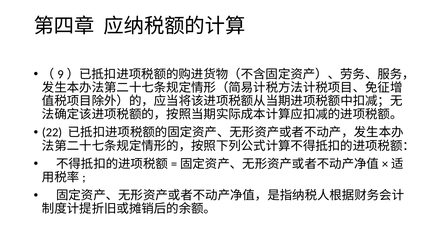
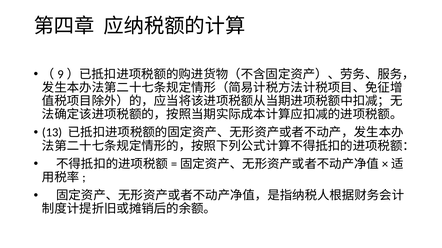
22: 22 -> 13
